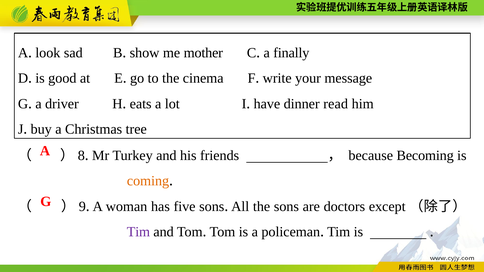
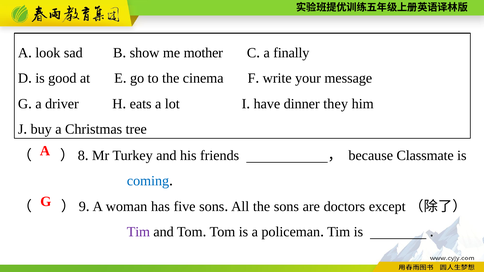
read: read -> they
Becoming: Becoming -> Classmate
coming colour: orange -> blue
